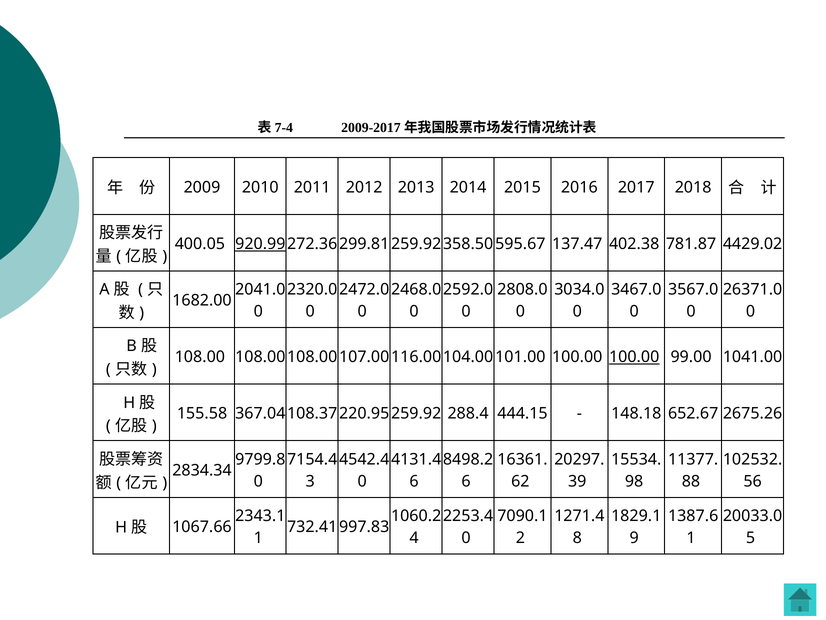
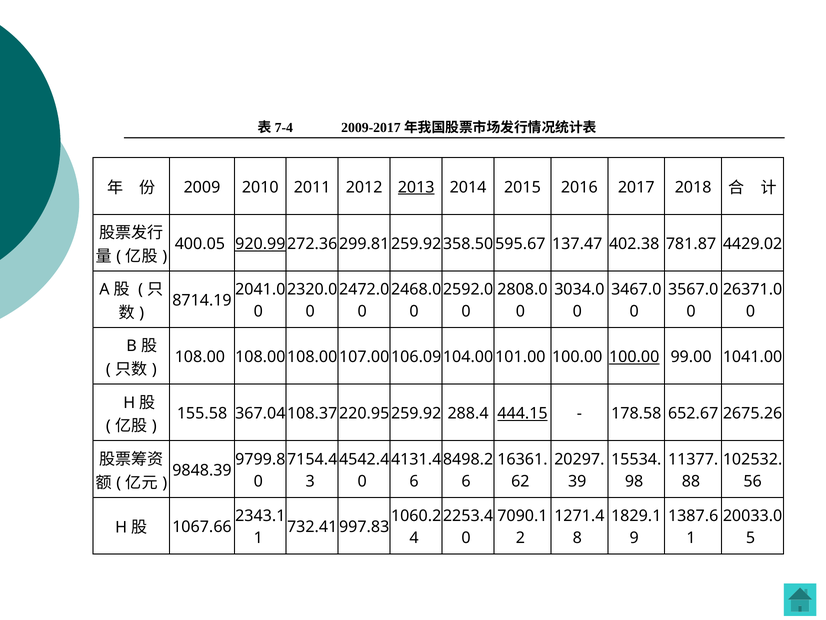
2013 underline: none -> present
1682.00: 1682.00 -> 8714.19
116.00: 116.00 -> 106.09
444.15 underline: none -> present
148.18: 148.18 -> 178.58
2834.34: 2834.34 -> 9848.39
